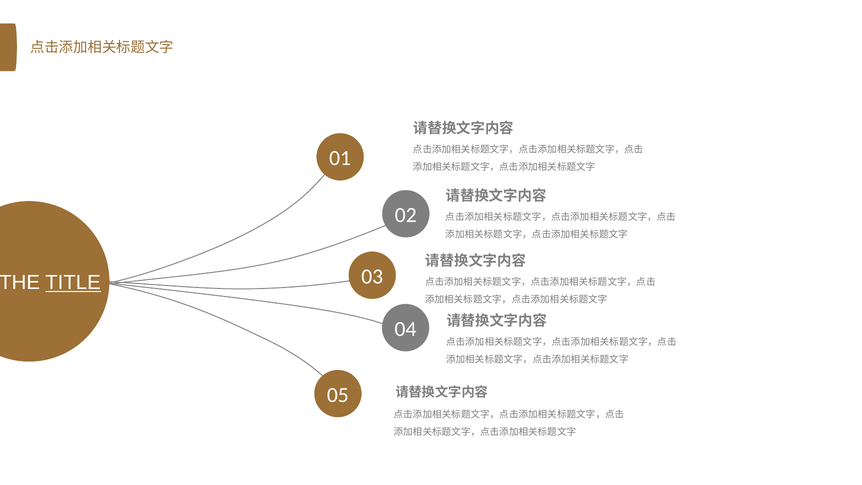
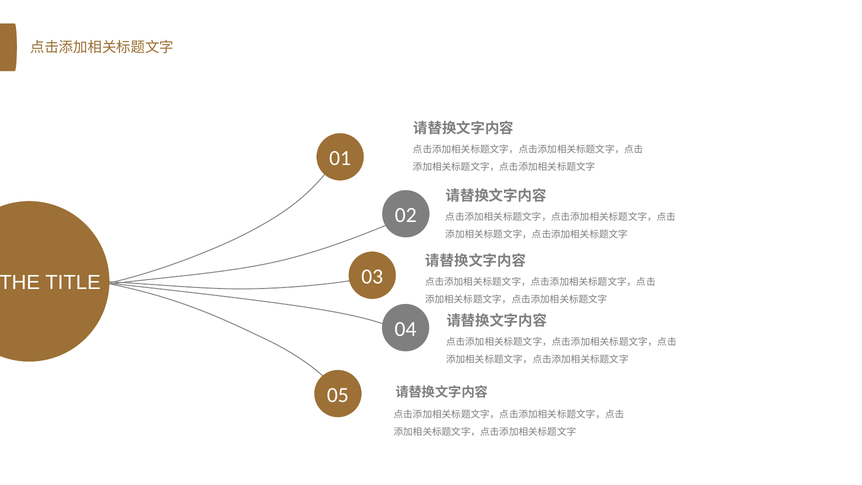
TITLE underline: present -> none
